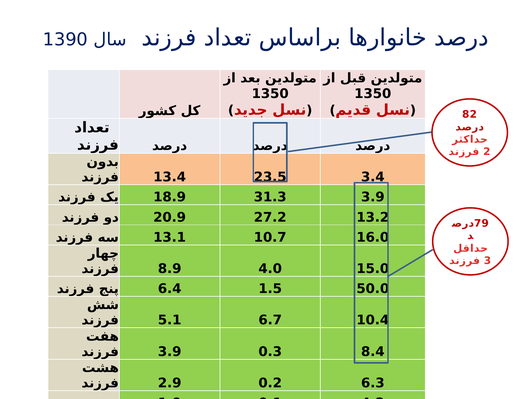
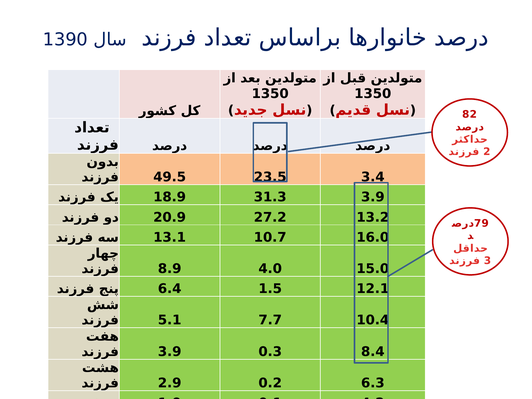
13.4: 13.4 -> 49.5
50.0: 50.0 -> 12.1
6.7: 6.7 -> 7.7
